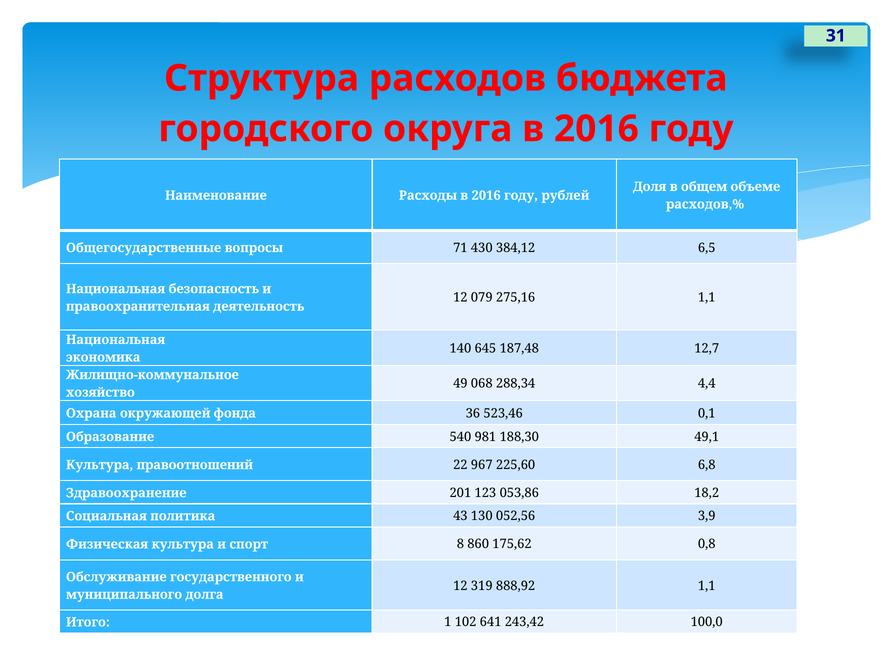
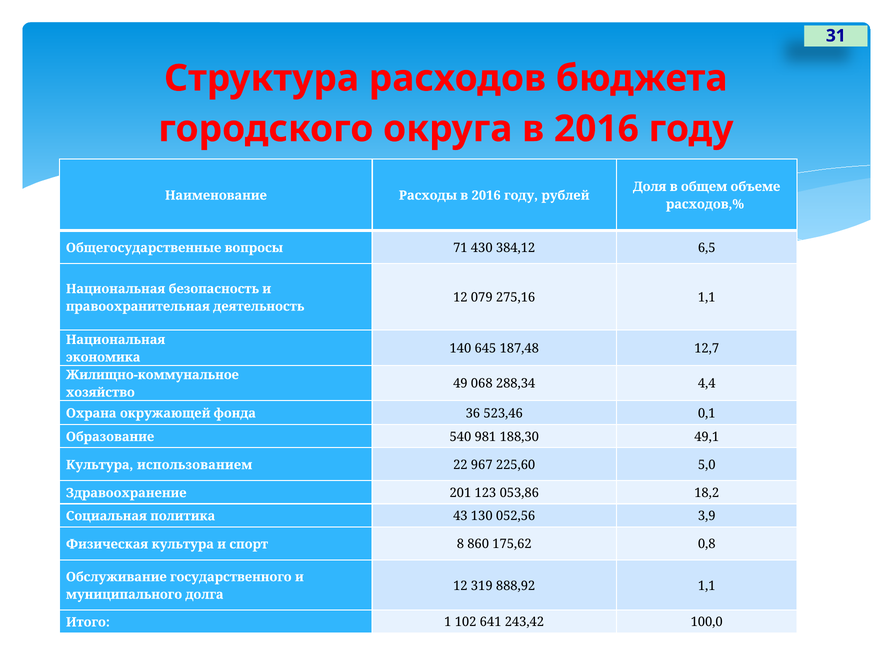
правоотношений: правоотношений -> использованием
6,8: 6,8 -> 5,0
